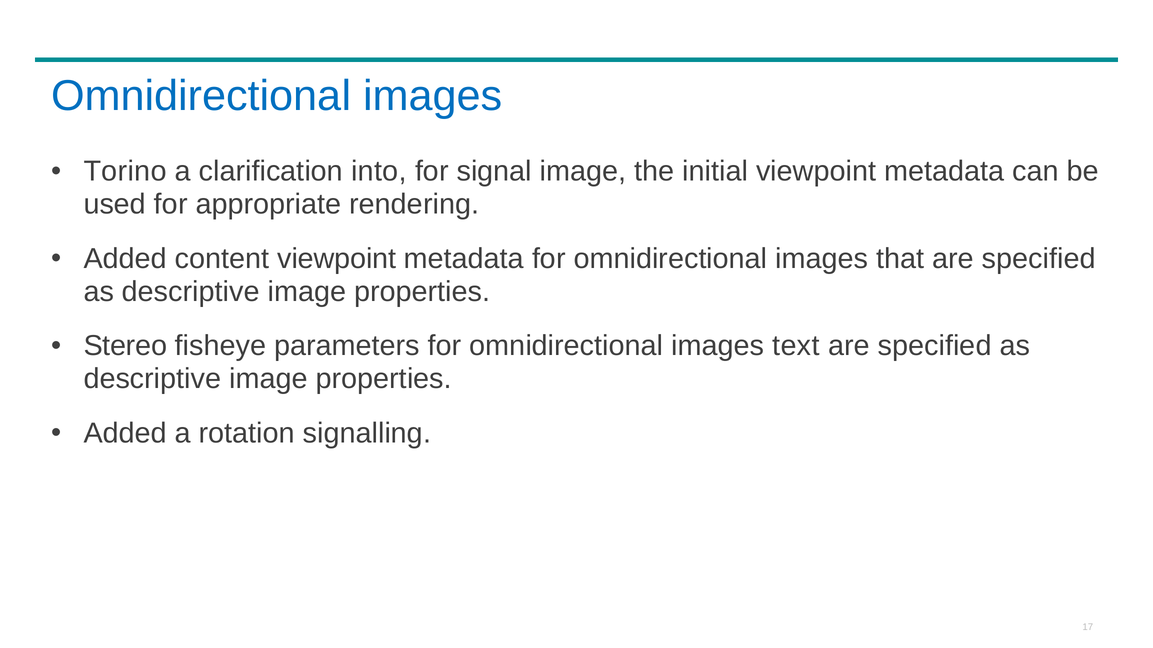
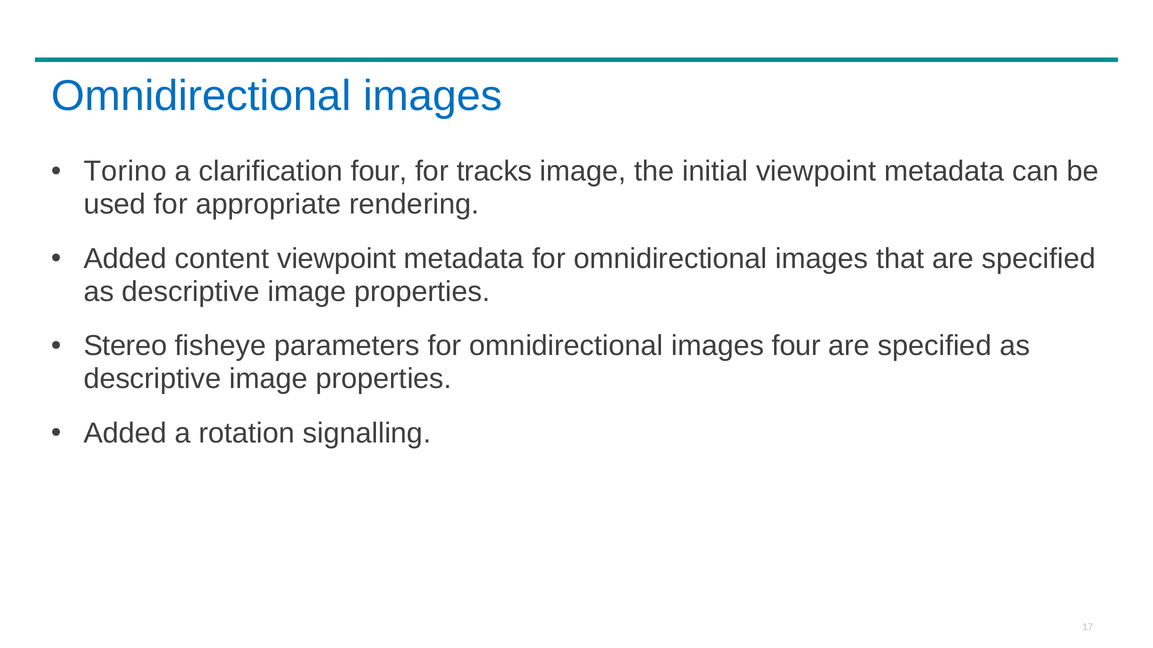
clarification into: into -> four
signal: signal -> tracks
images text: text -> four
